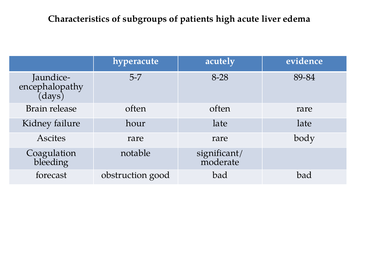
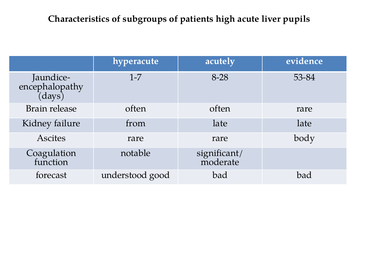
edema: edema -> pupils
5-7: 5-7 -> 1-7
89-84: 89-84 -> 53-84
hour: hour -> from
bleeding: bleeding -> function
obstruction: obstruction -> understood
